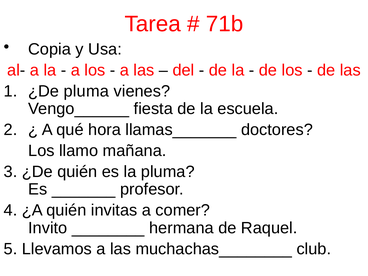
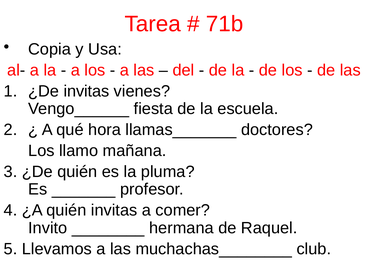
¿De pluma: pluma -> invitas
